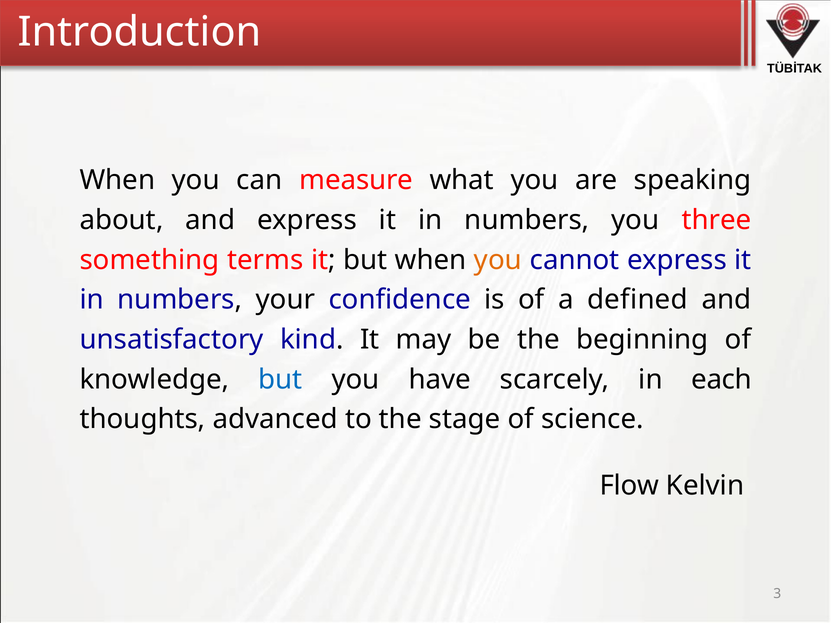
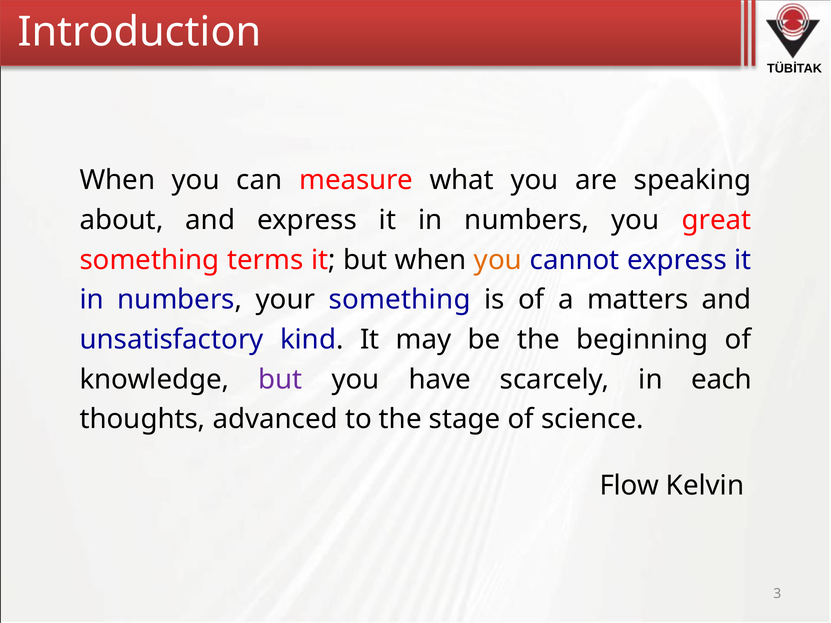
three: three -> great
your confidence: confidence -> something
defined: defined -> matters
but at (280, 380) colour: blue -> purple
